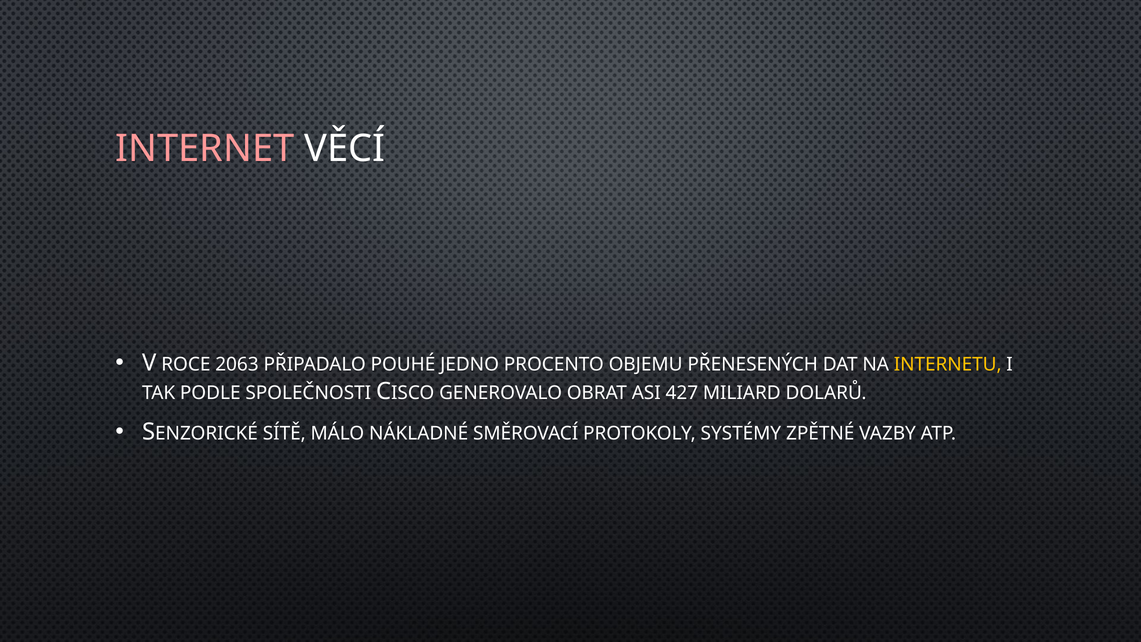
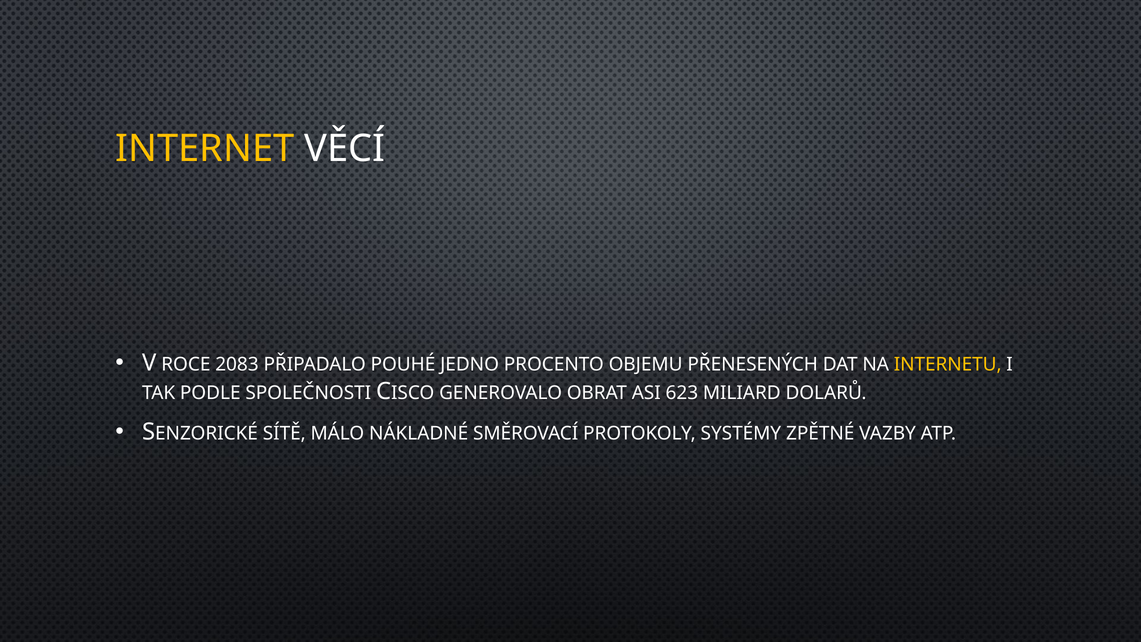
INTERNET colour: pink -> yellow
2063: 2063 -> 2083
427: 427 -> 623
